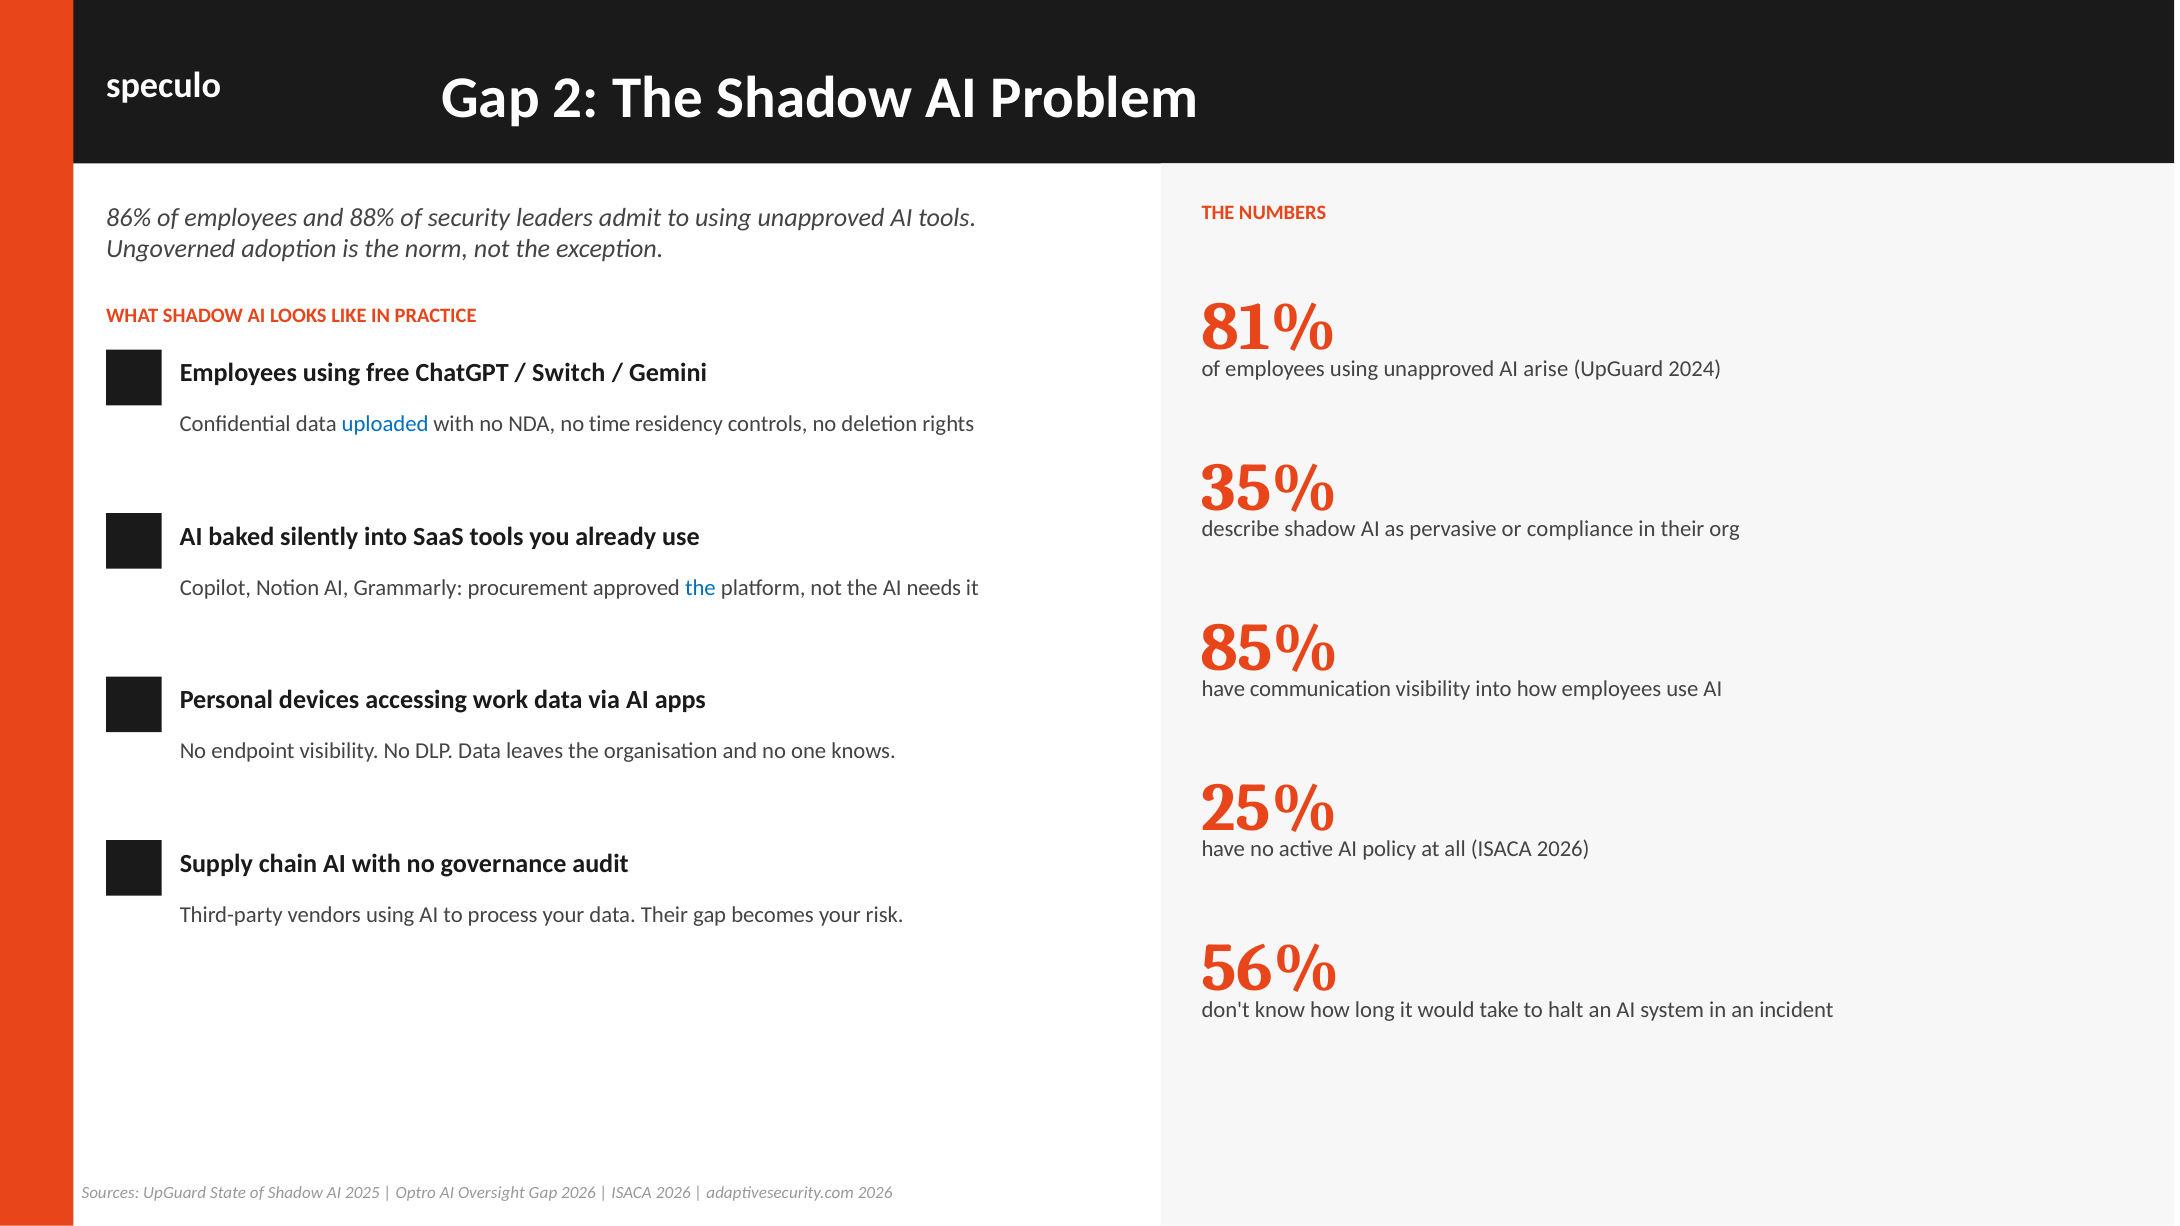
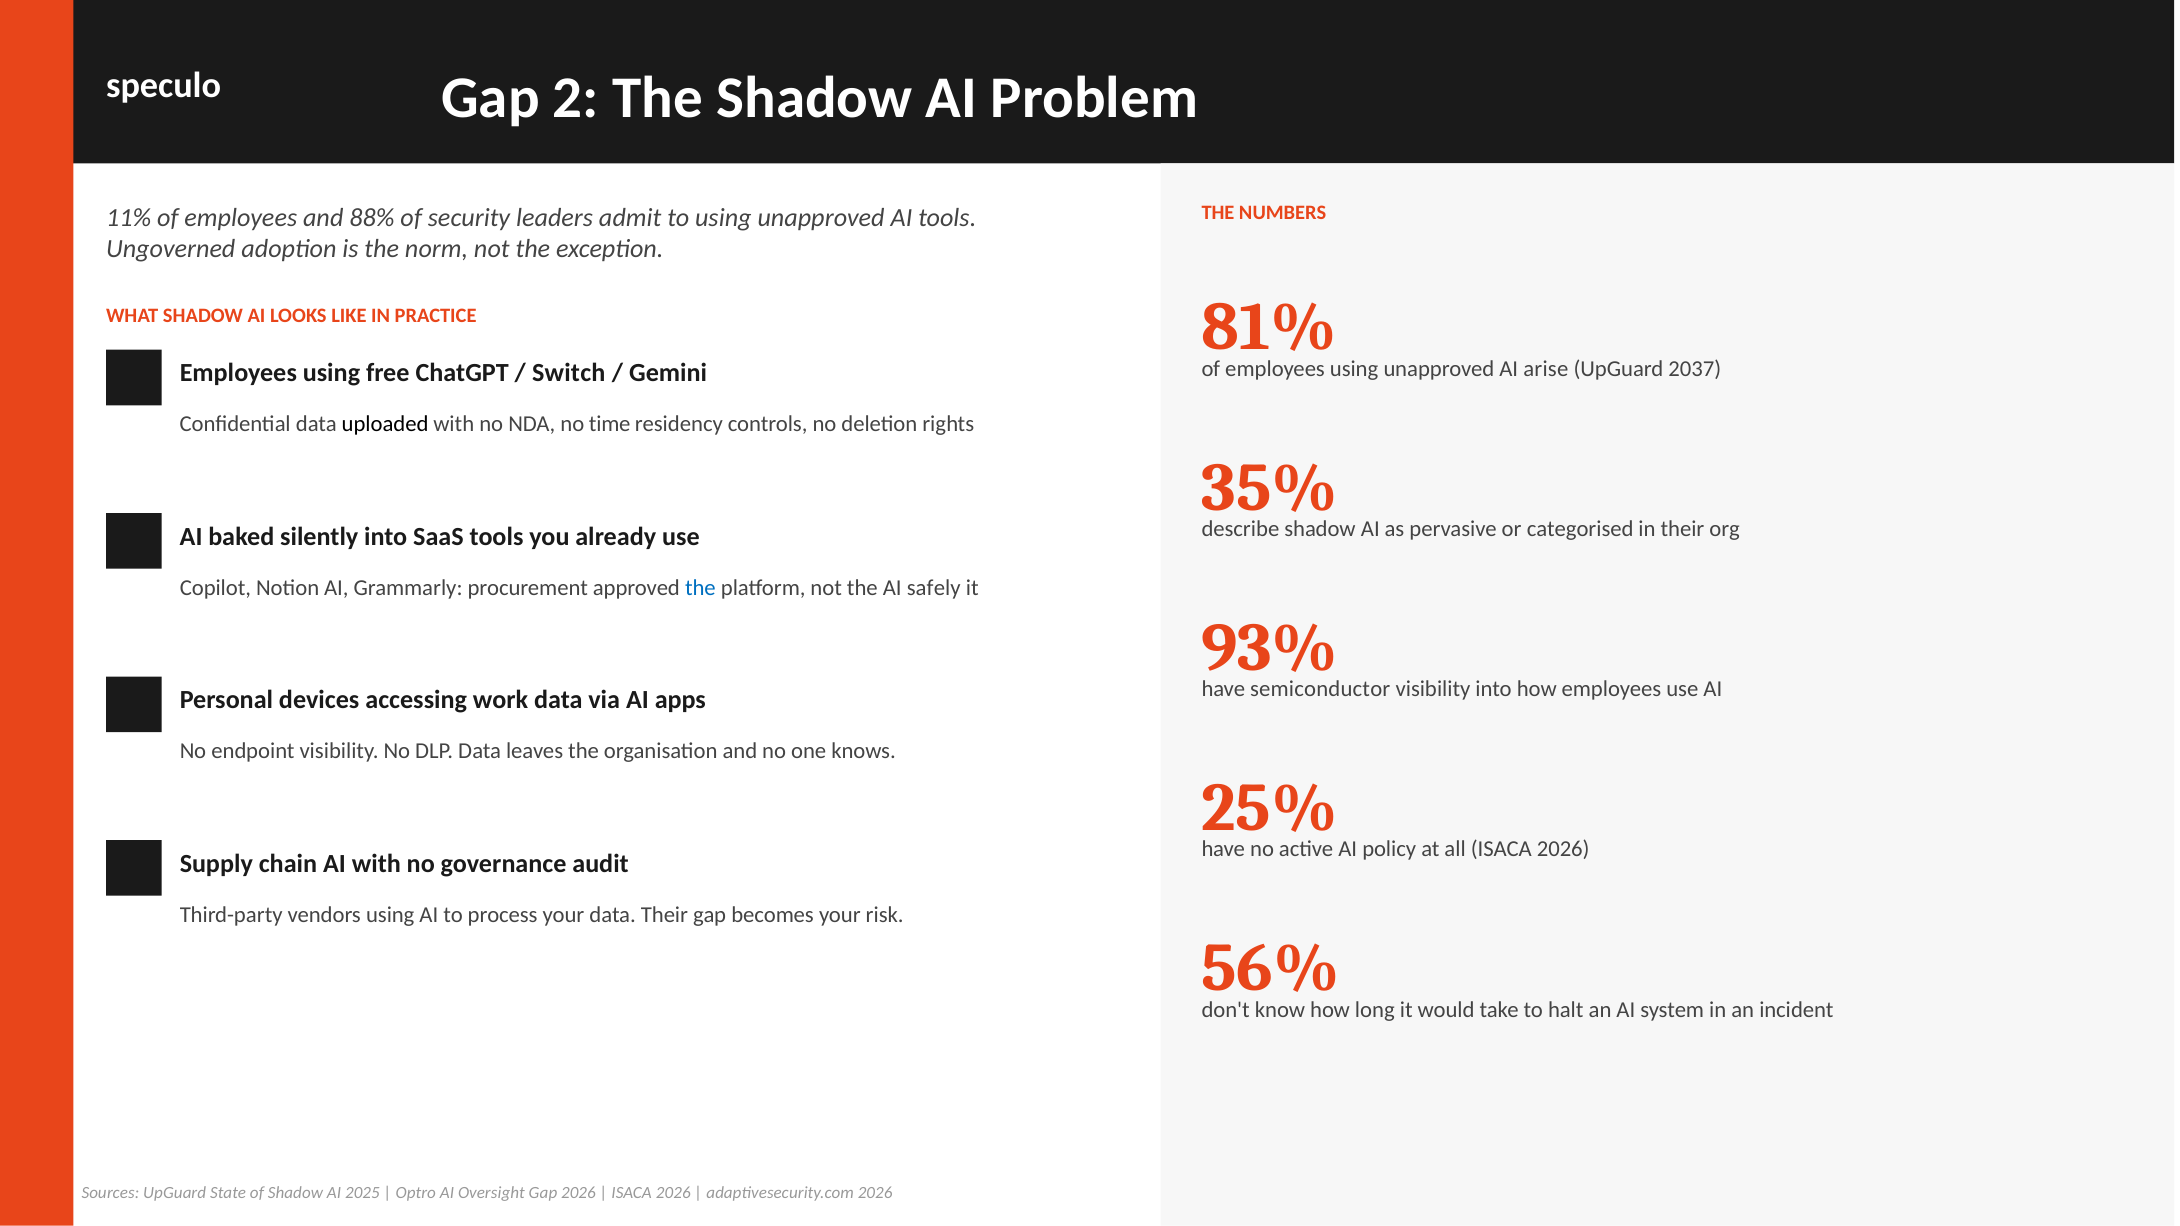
86%: 86% -> 11%
2024: 2024 -> 2037
uploaded colour: blue -> black
compliance: compliance -> categorised
needs: needs -> safely
85%: 85% -> 93%
communication: communication -> semiconductor
